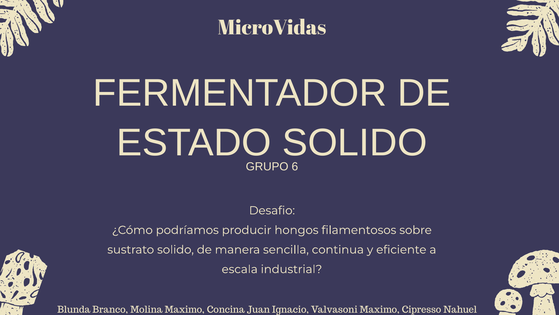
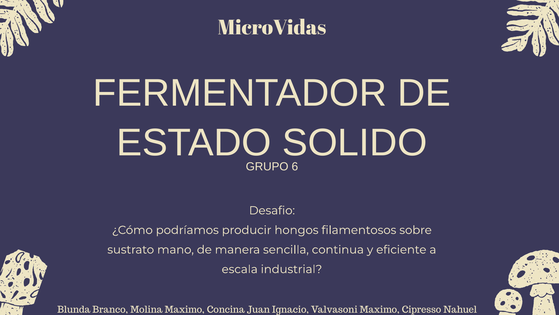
sustrato solido: solido -> mano
